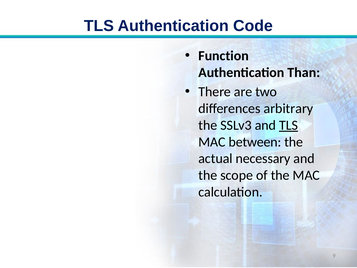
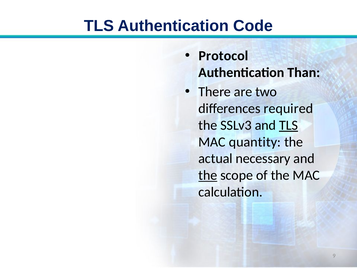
Function: Function -> Protocol
arbitrary: arbitrary -> required
between: between -> quantity
the at (208, 175) underline: none -> present
